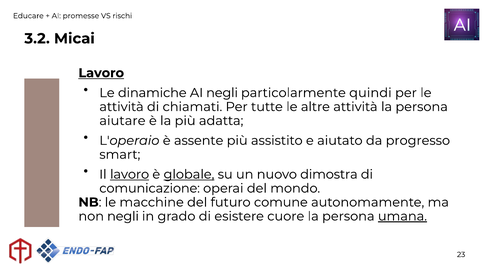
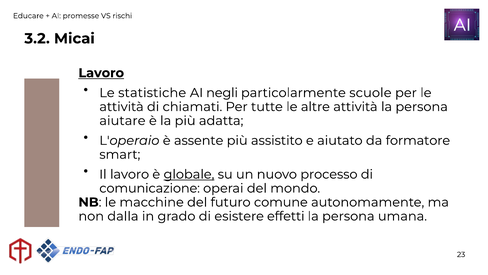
dinamiche: dinamiche -> statistiche
quindi: quindi -> scuole
progresso: progresso -> formatore
lavoro at (130, 174) underline: present -> none
dimostra: dimostra -> processo
non negli: negli -> dalla
cuore: cuore -> effetti
umana underline: present -> none
